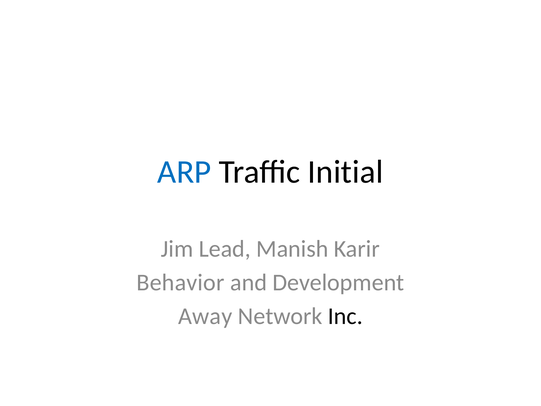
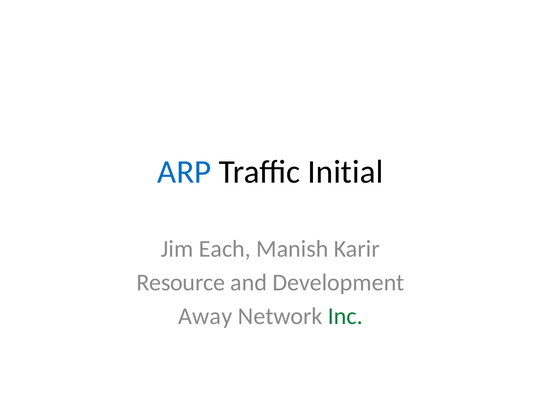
Lead: Lead -> Each
Behavior: Behavior -> Resource
Inc colour: black -> green
